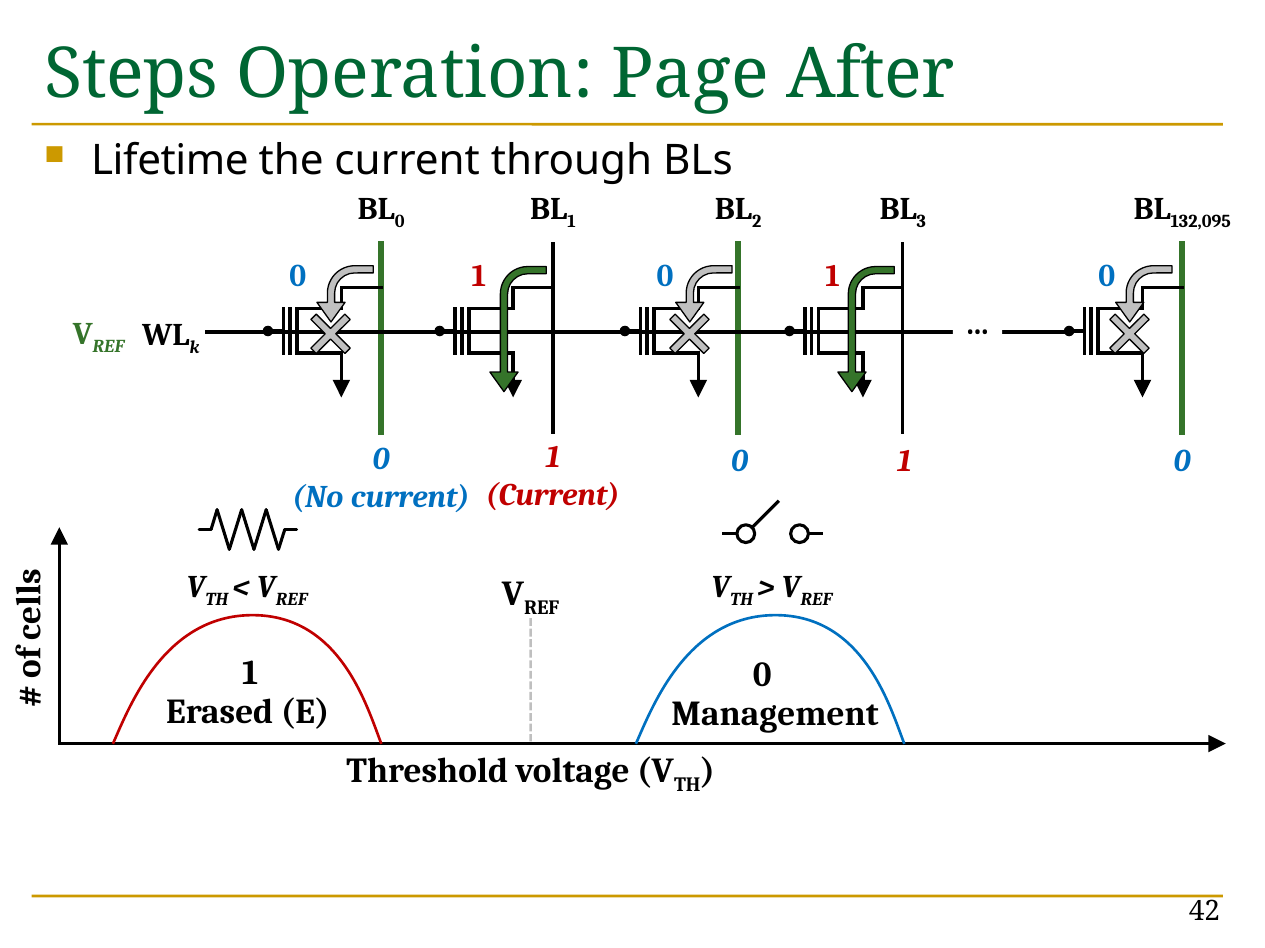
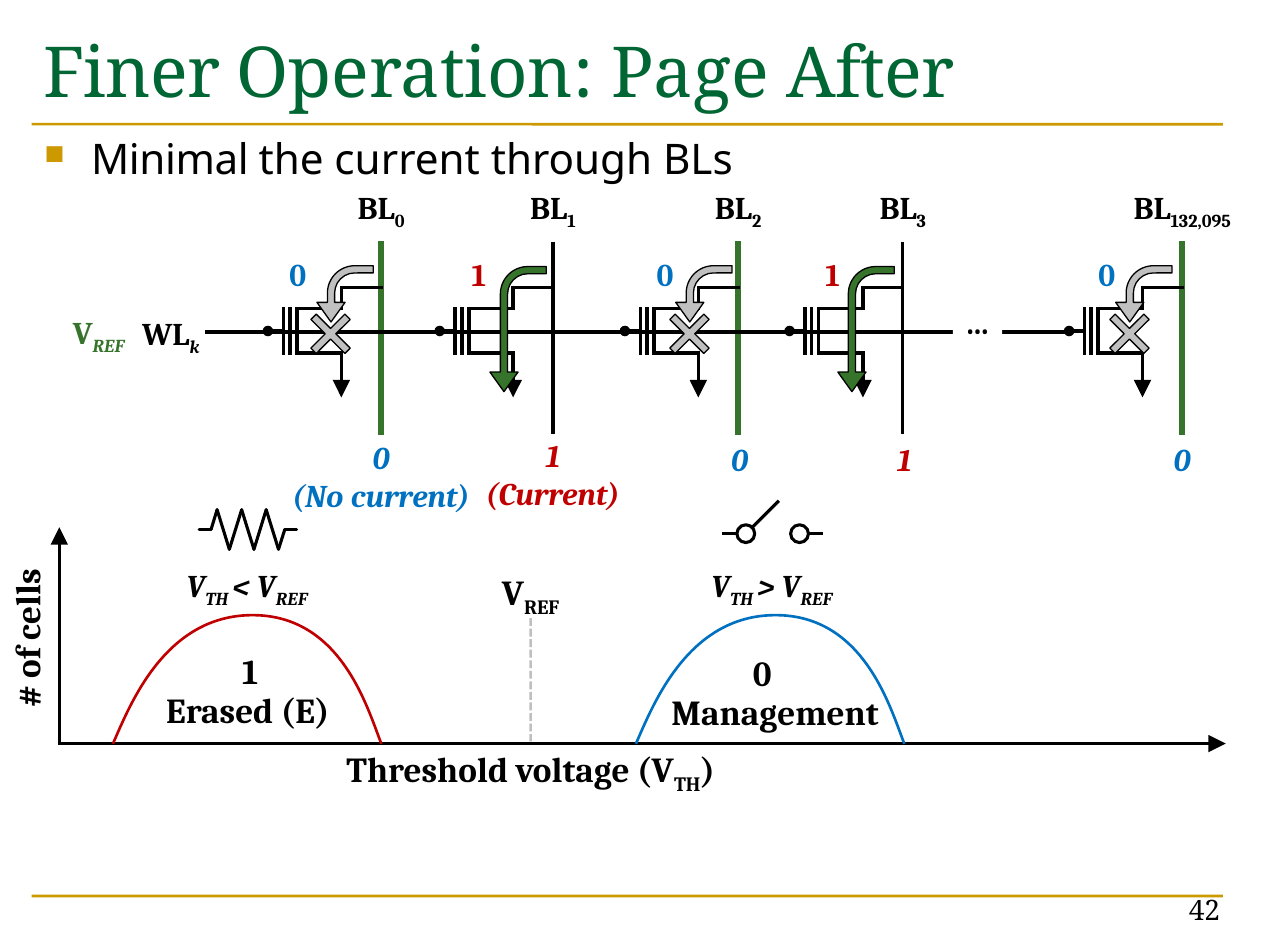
Steps: Steps -> Finer
Lifetime: Lifetime -> Minimal
